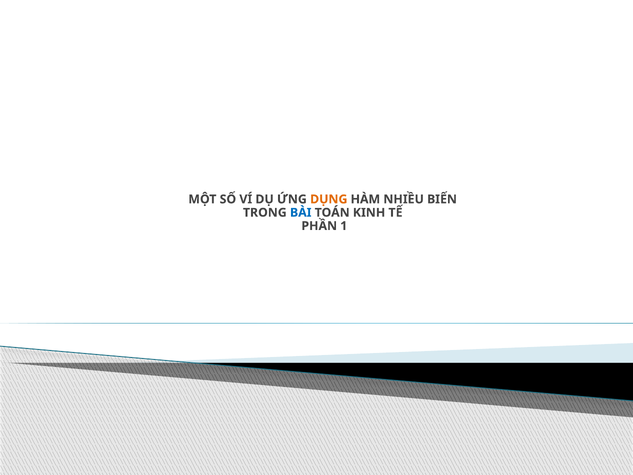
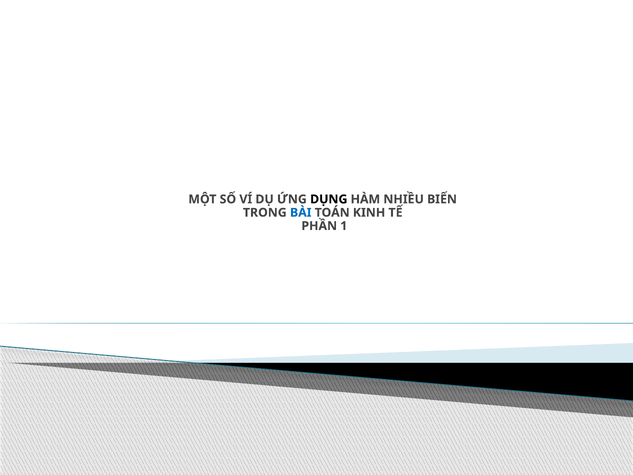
DỤNG colour: orange -> black
